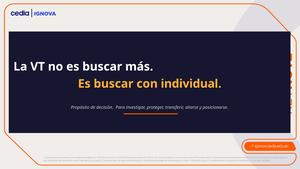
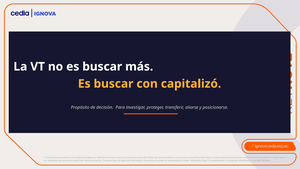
individual: individual -> capitalizó
